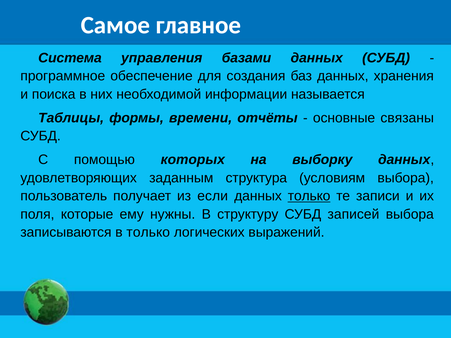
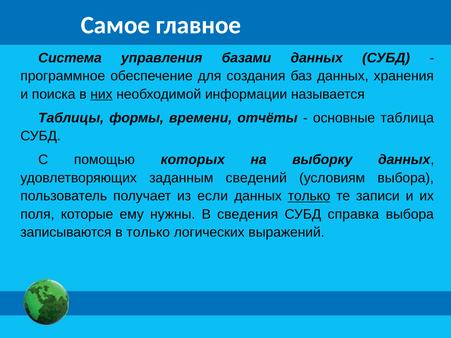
них underline: none -> present
связаны: связаны -> таблица
структура: структура -> сведений
структуру: структуру -> сведения
записей: записей -> справка
